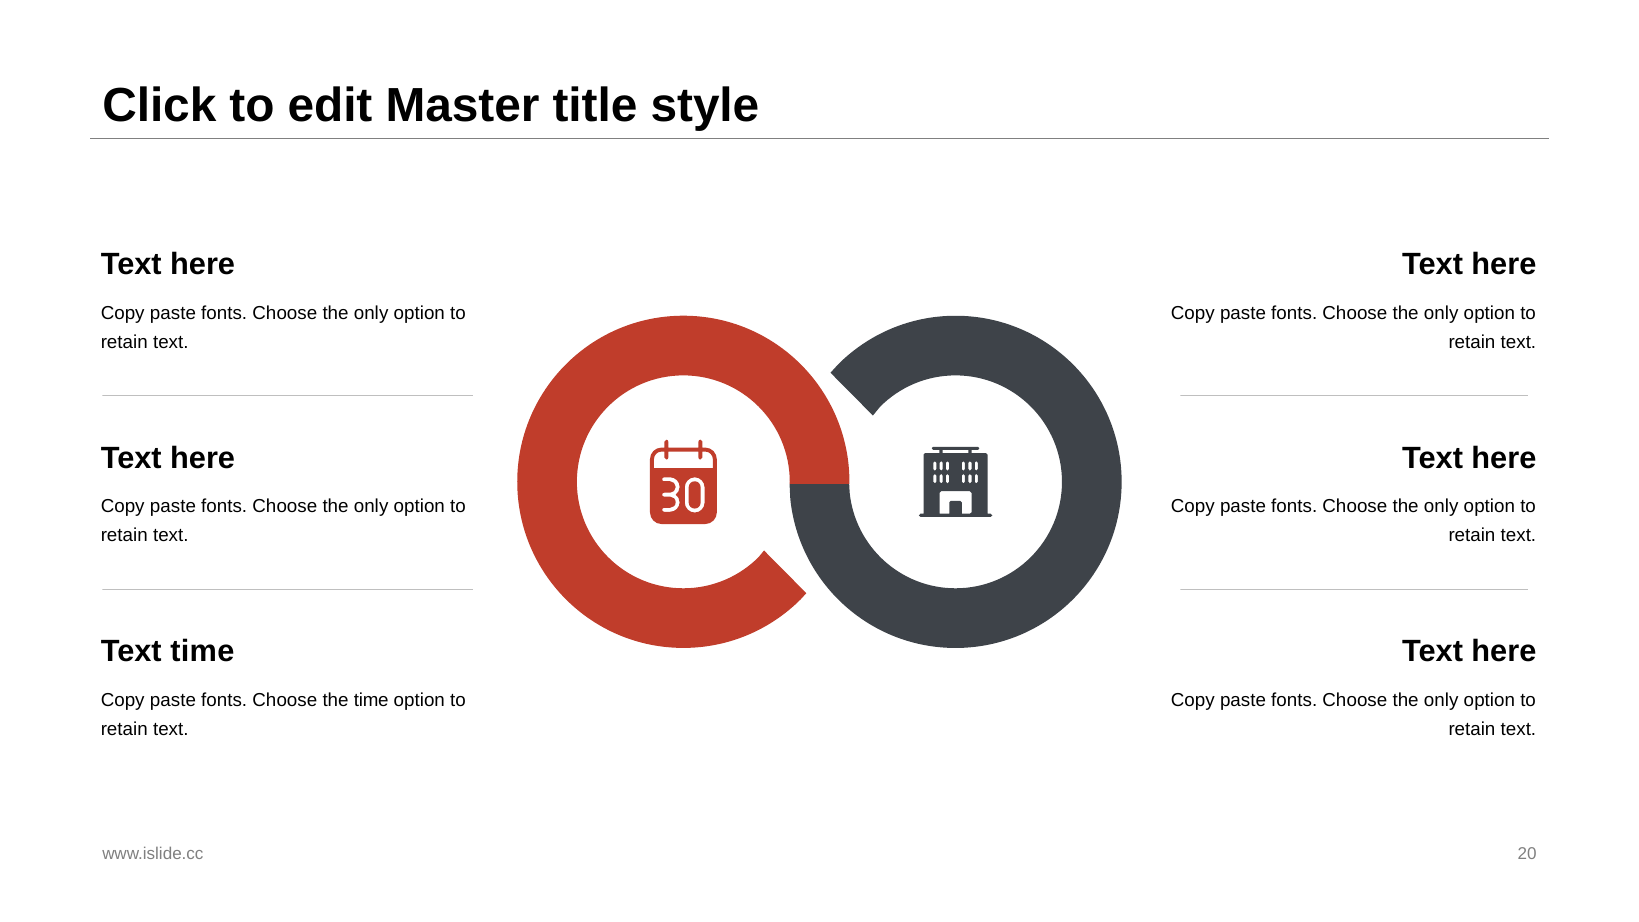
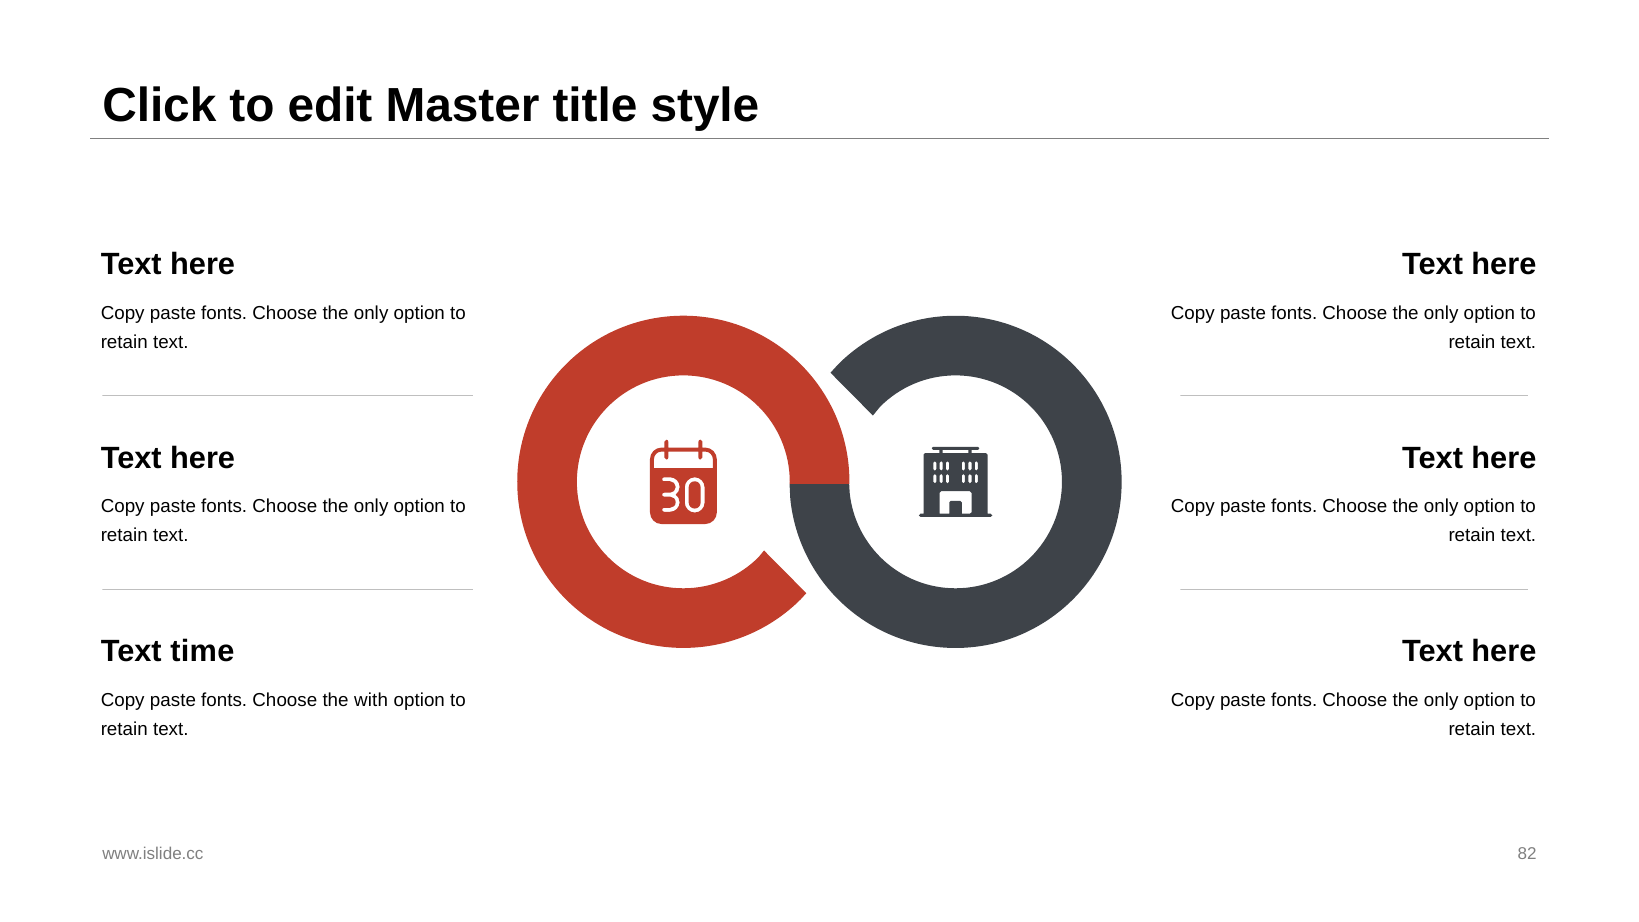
the time: time -> with
20: 20 -> 82
